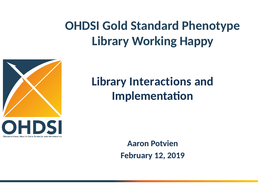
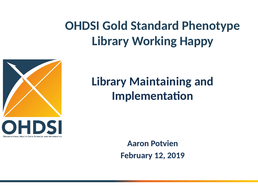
Interactions: Interactions -> Maintaining
